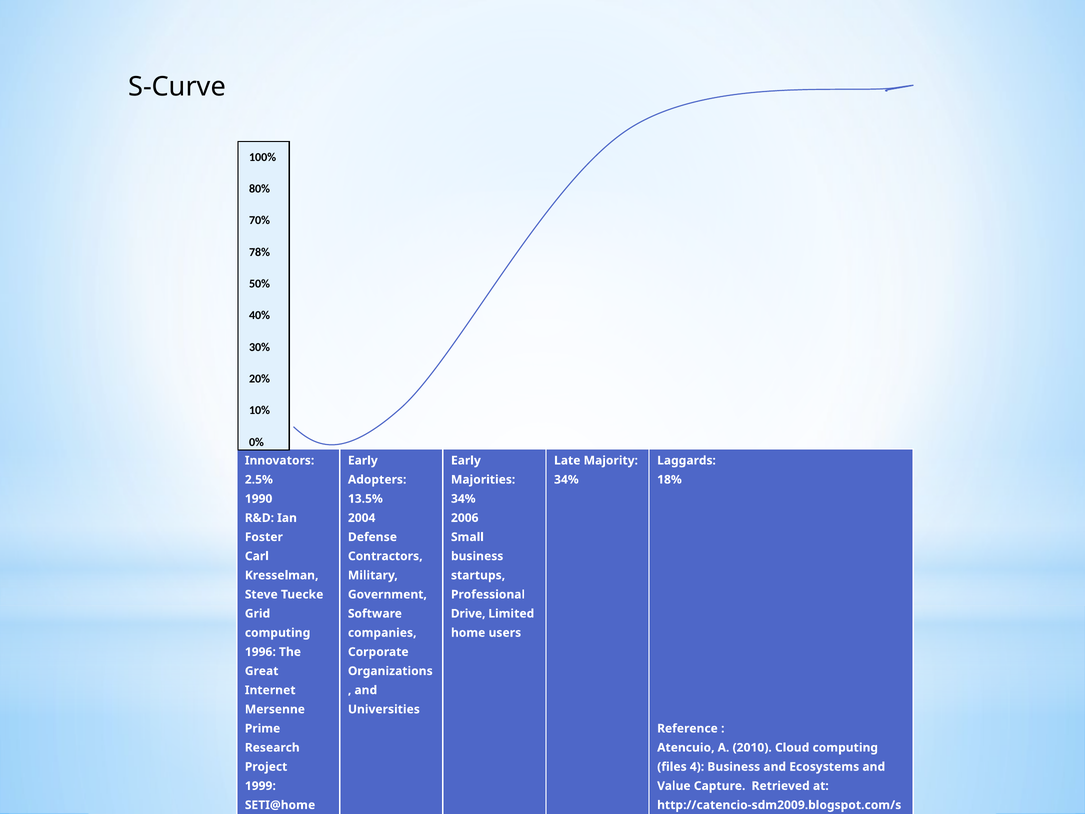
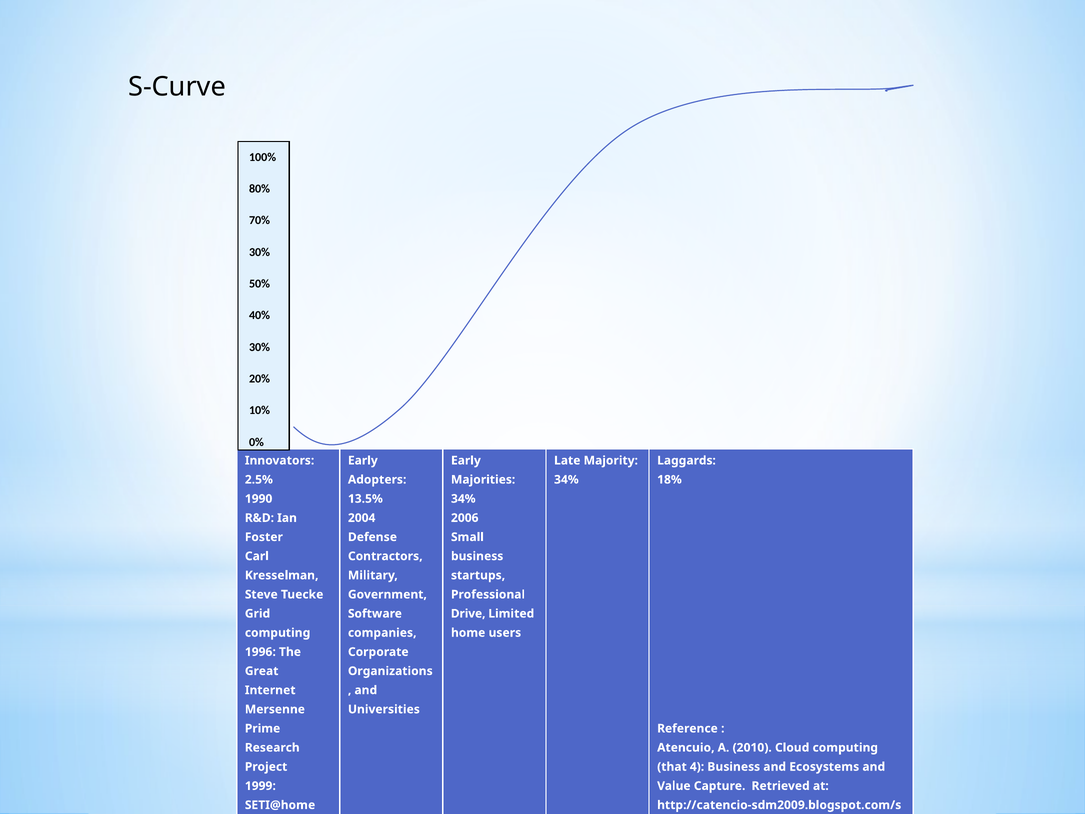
78% at (259, 252): 78% -> 30%
files: files -> that
